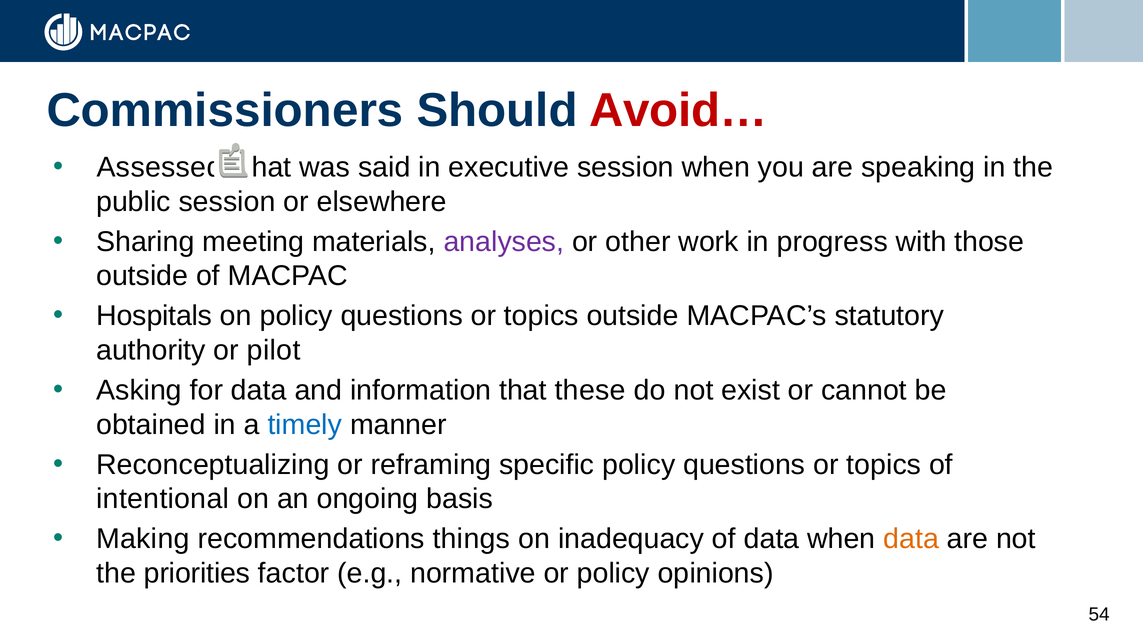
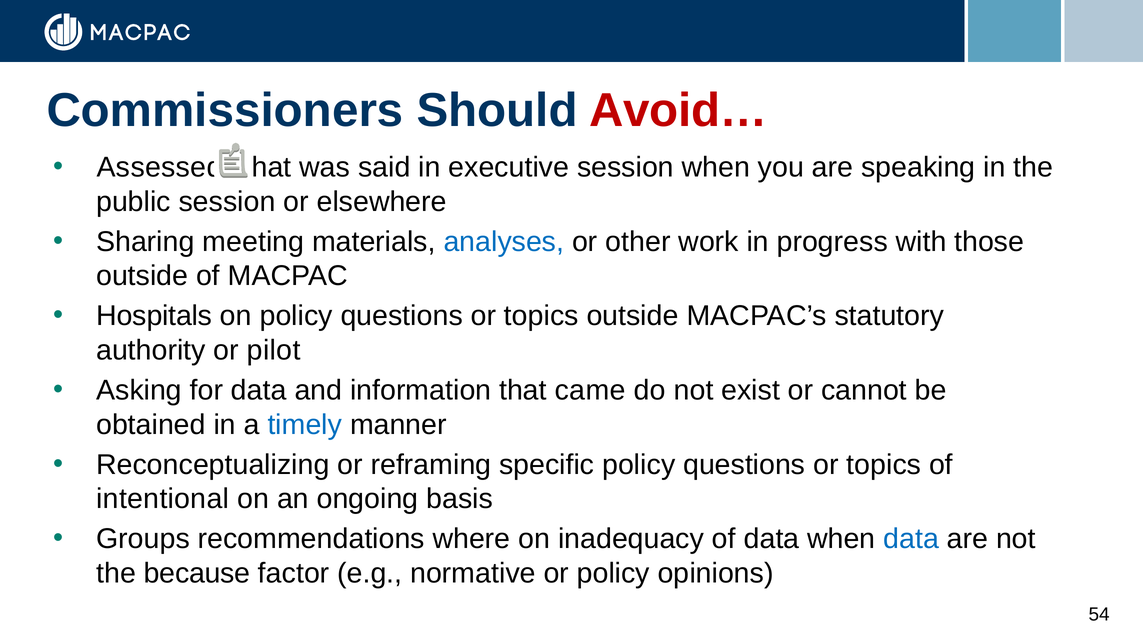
analyses colour: purple -> blue
these: these -> came
Making: Making -> Groups
things: things -> where
data at (911, 539) colour: orange -> blue
priorities: priorities -> because
